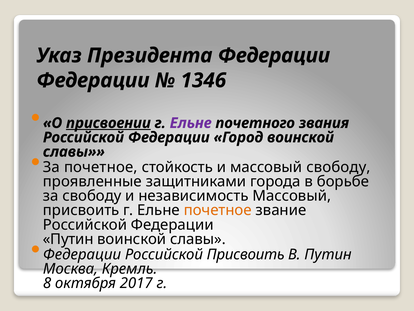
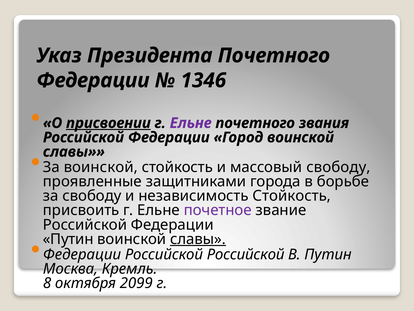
Президента Федерации: Федерации -> Почетного
За почетное: почетное -> воинской
независимость Массовый: Массовый -> Стойкость
почетное at (218, 210) colour: orange -> purple
славы at (198, 239) underline: none -> present
Российской Присвоить: Присвоить -> Российской
2017: 2017 -> 2099
